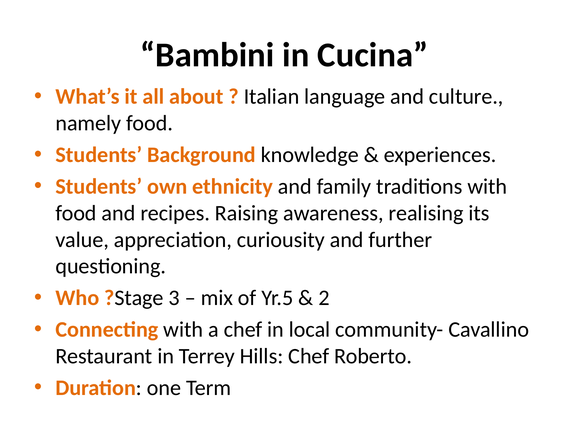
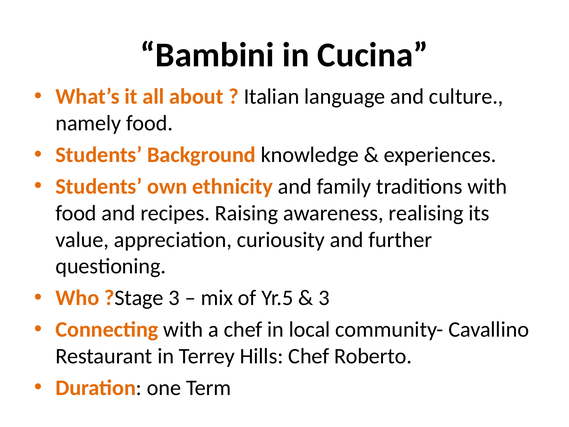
2 at (324, 298): 2 -> 3
